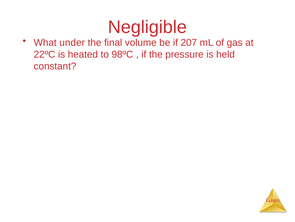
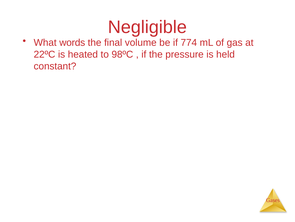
under: under -> words
207: 207 -> 774
